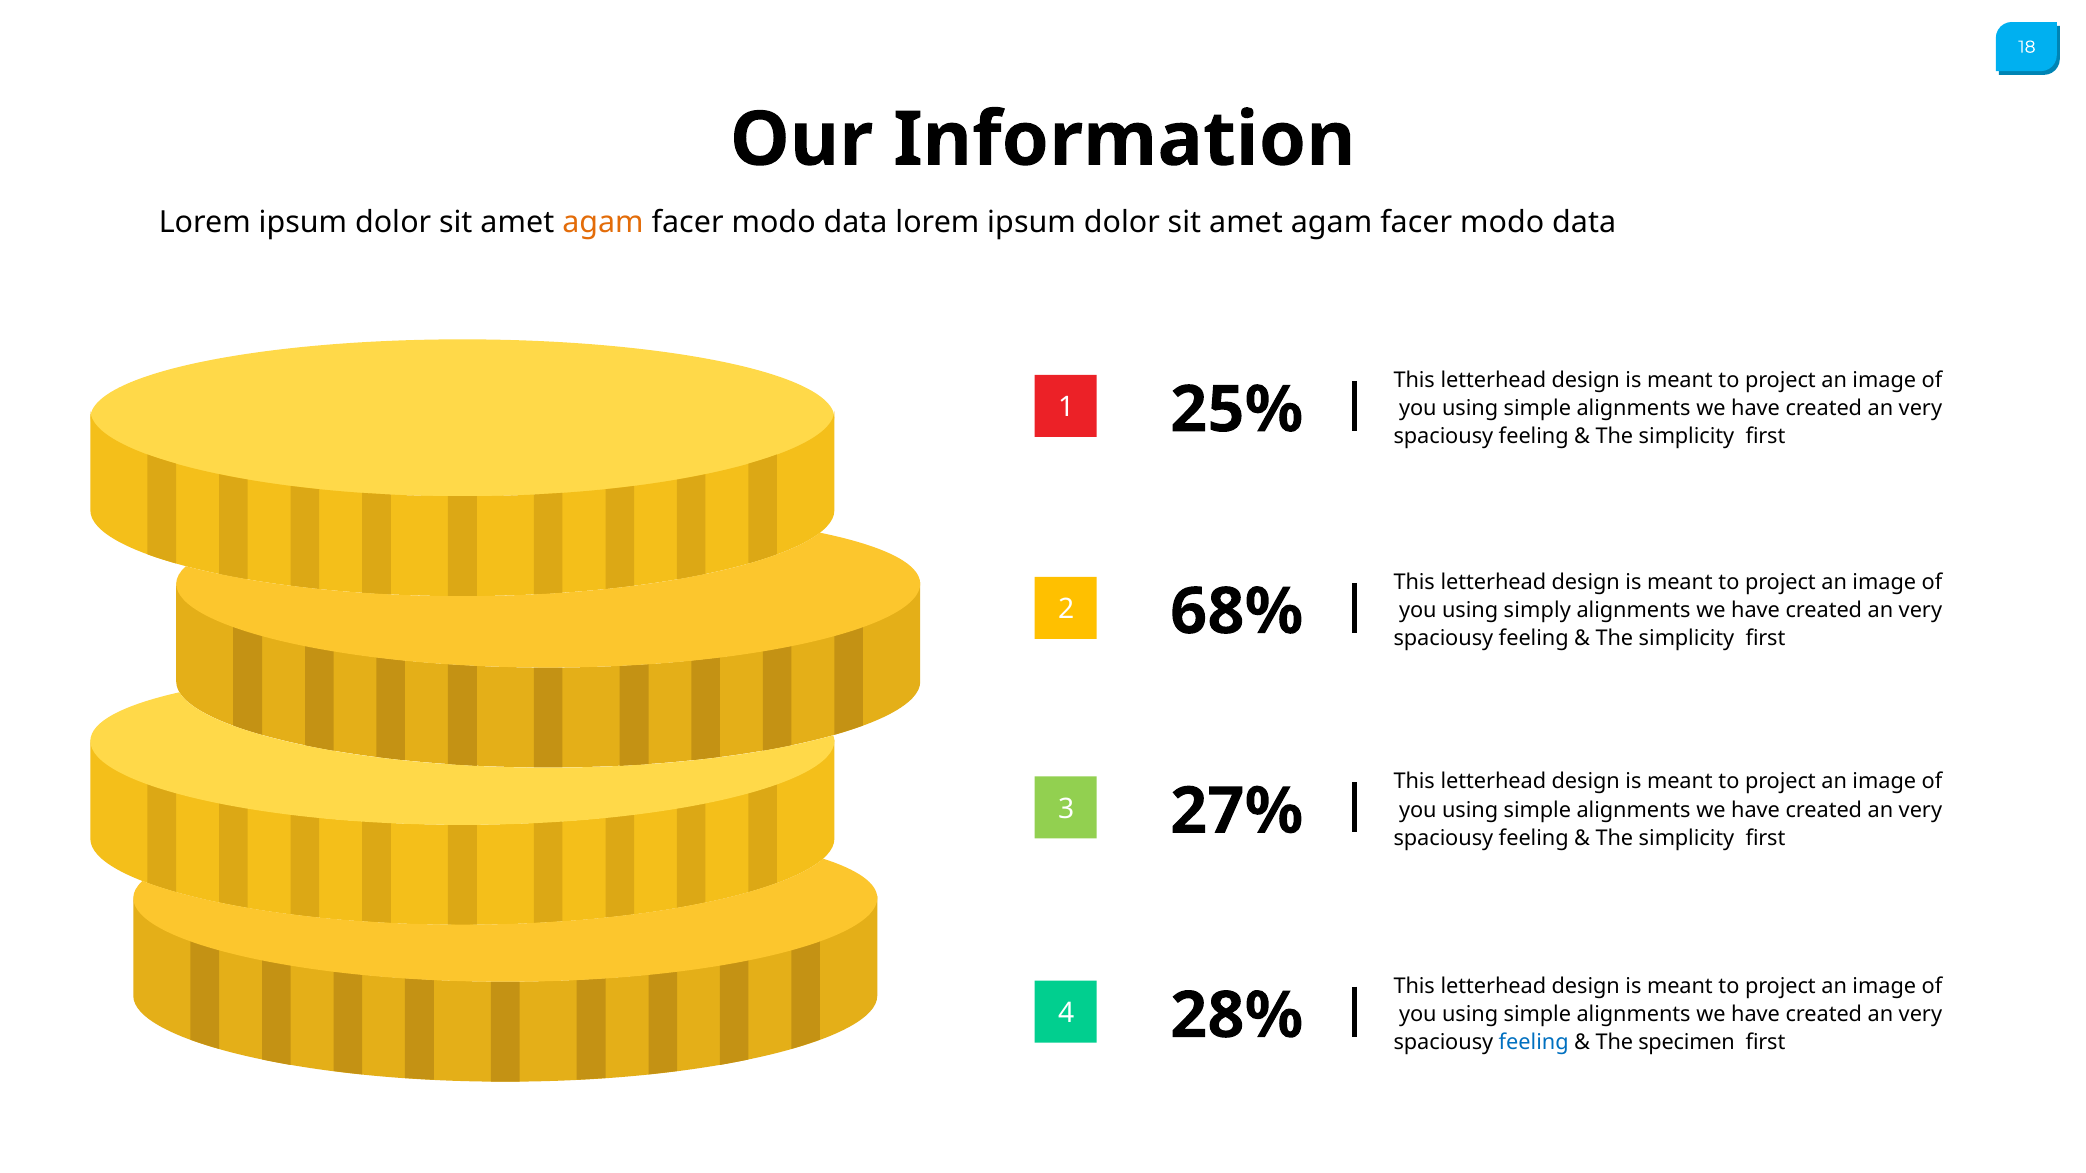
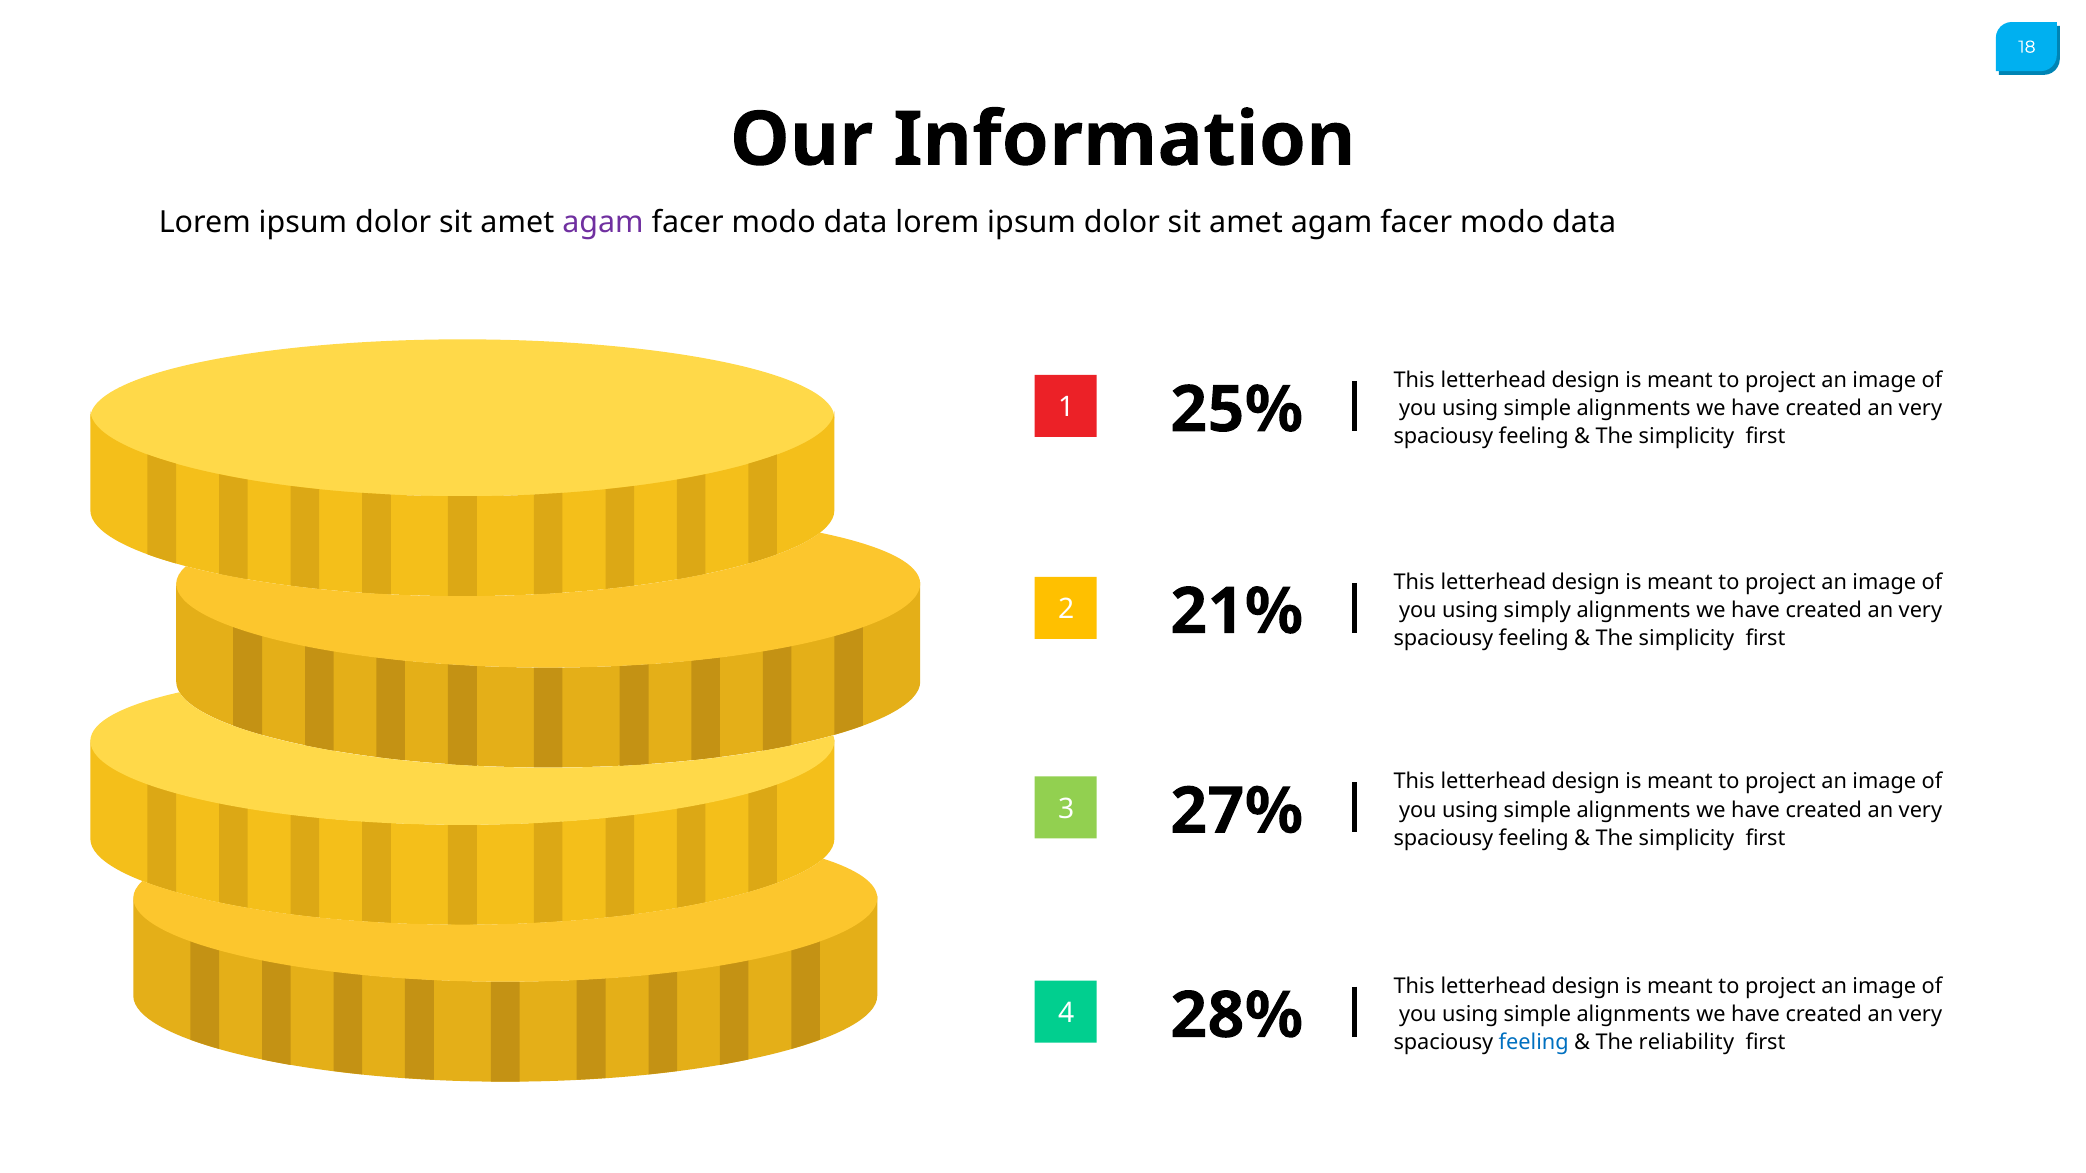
agam at (603, 222) colour: orange -> purple
68%: 68% -> 21%
specimen: specimen -> reliability
